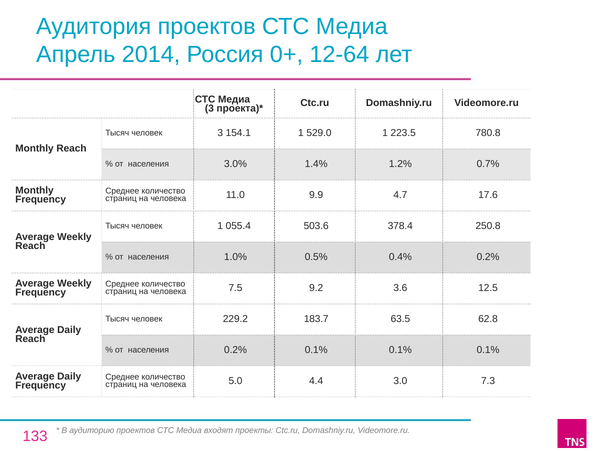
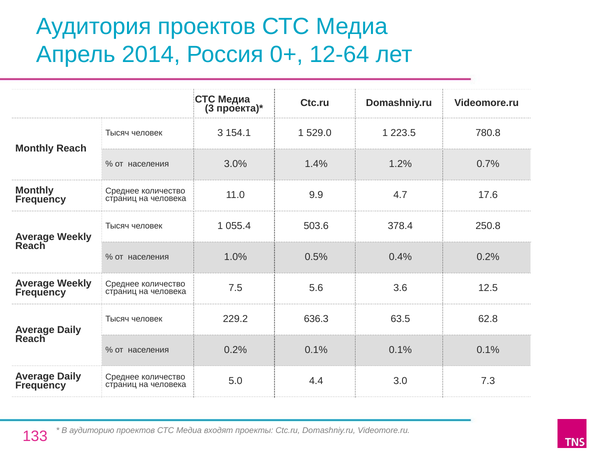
9.2: 9.2 -> 5.6
183.7: 183.7 -> 636.3
